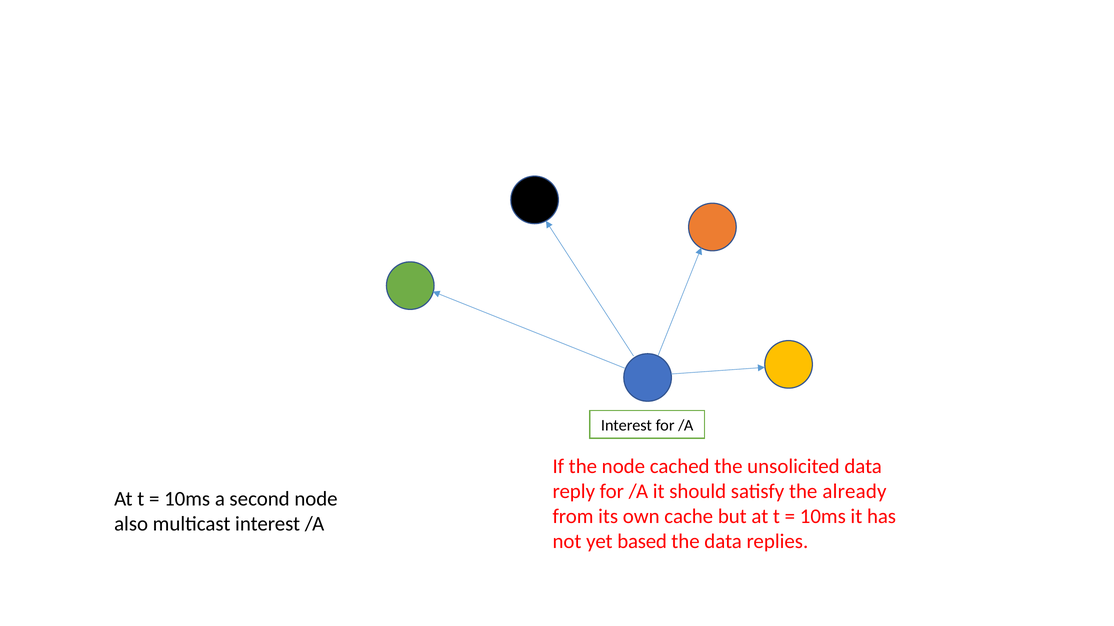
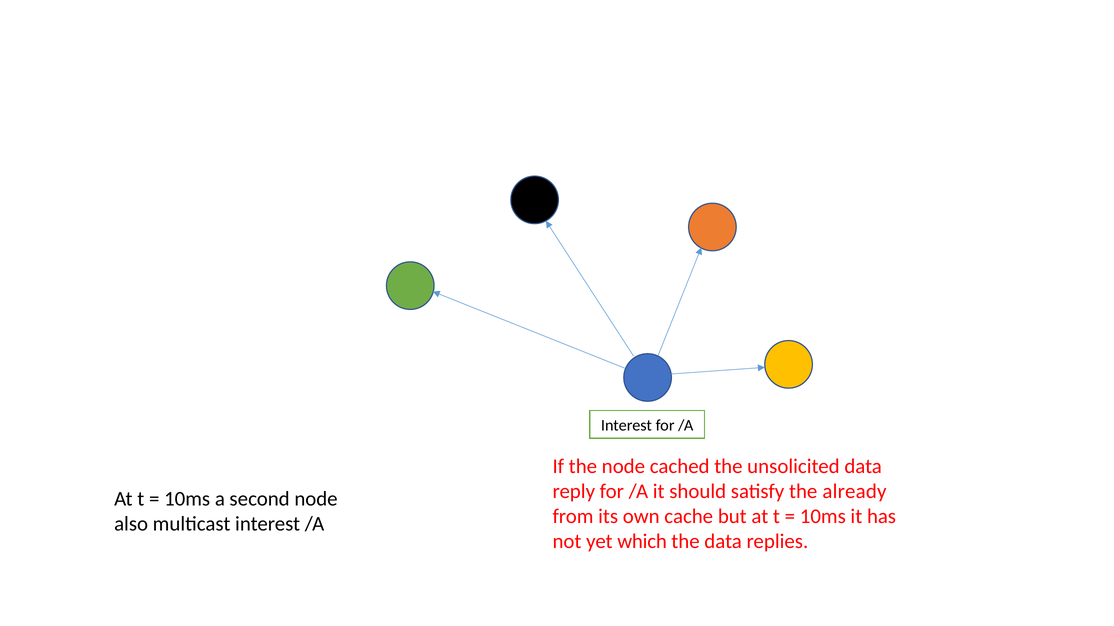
based: based -> which
